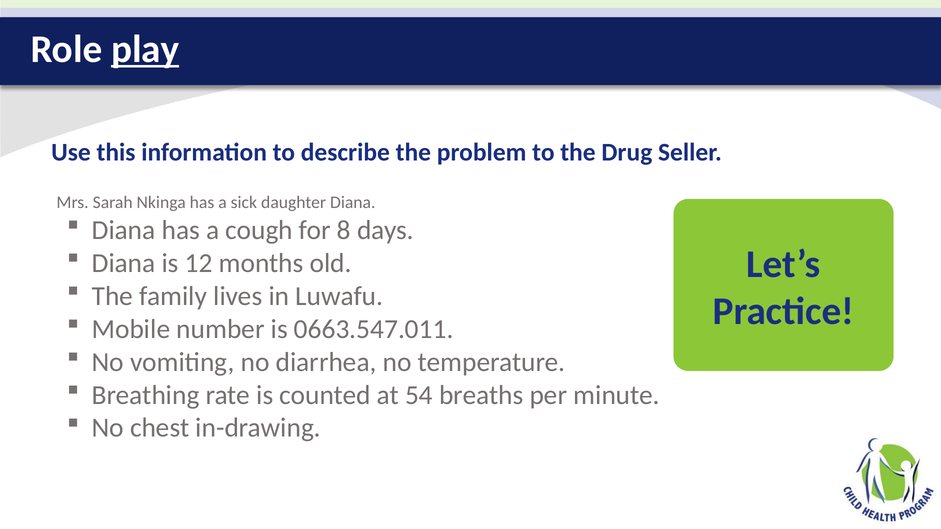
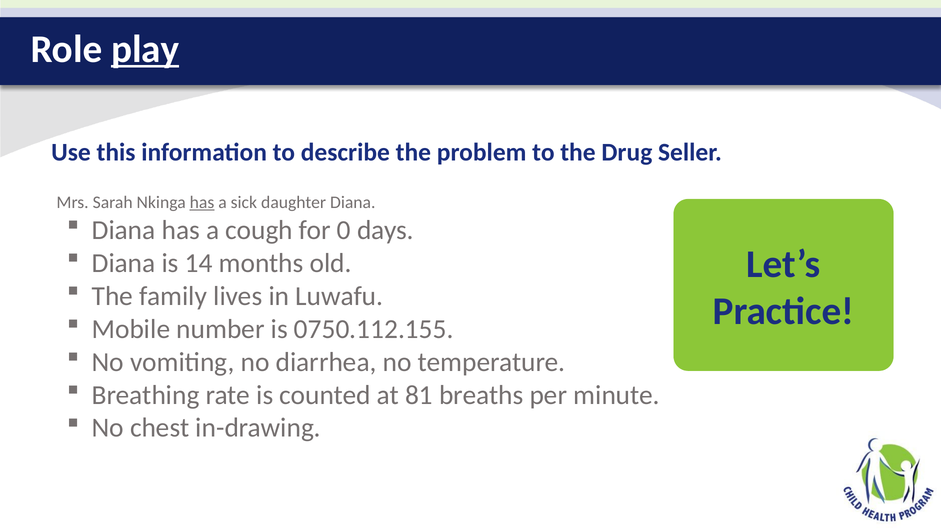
has at (202, 203) underline: none -> present
8: 8 -> 0
12: 12 -> 14
0663.547.011: 0663.547.011 -> 0750.112.155
54: 54 -> 81
